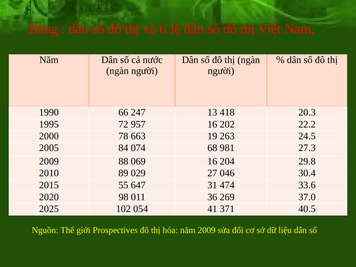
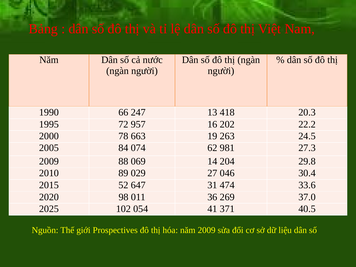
68: 68 -> 62
069 16: 16 -> 14
55: 55 -> 52
